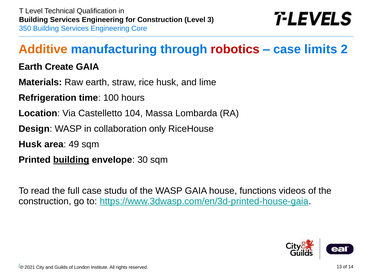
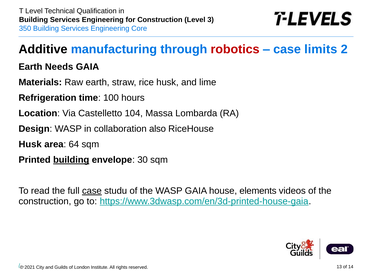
Additive colour: orange -> black
Create: Create -> Needs
only: only -> also
49: 49 -> 64
case at (92, 191) underline: none -> present
functions: functions -> elements
